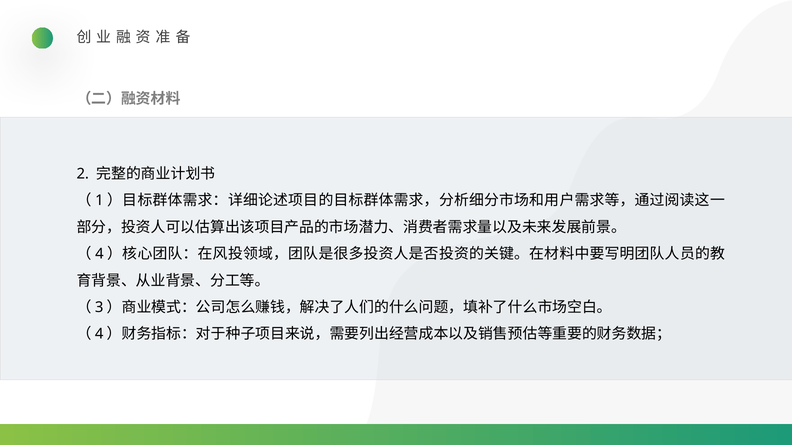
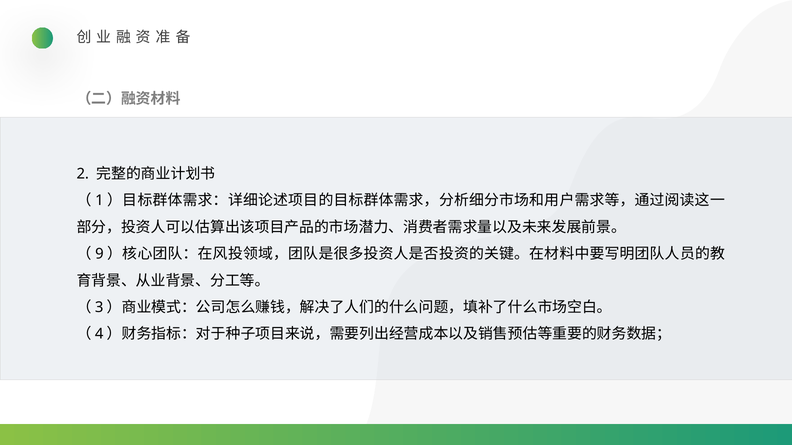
4: 4 -> 9
